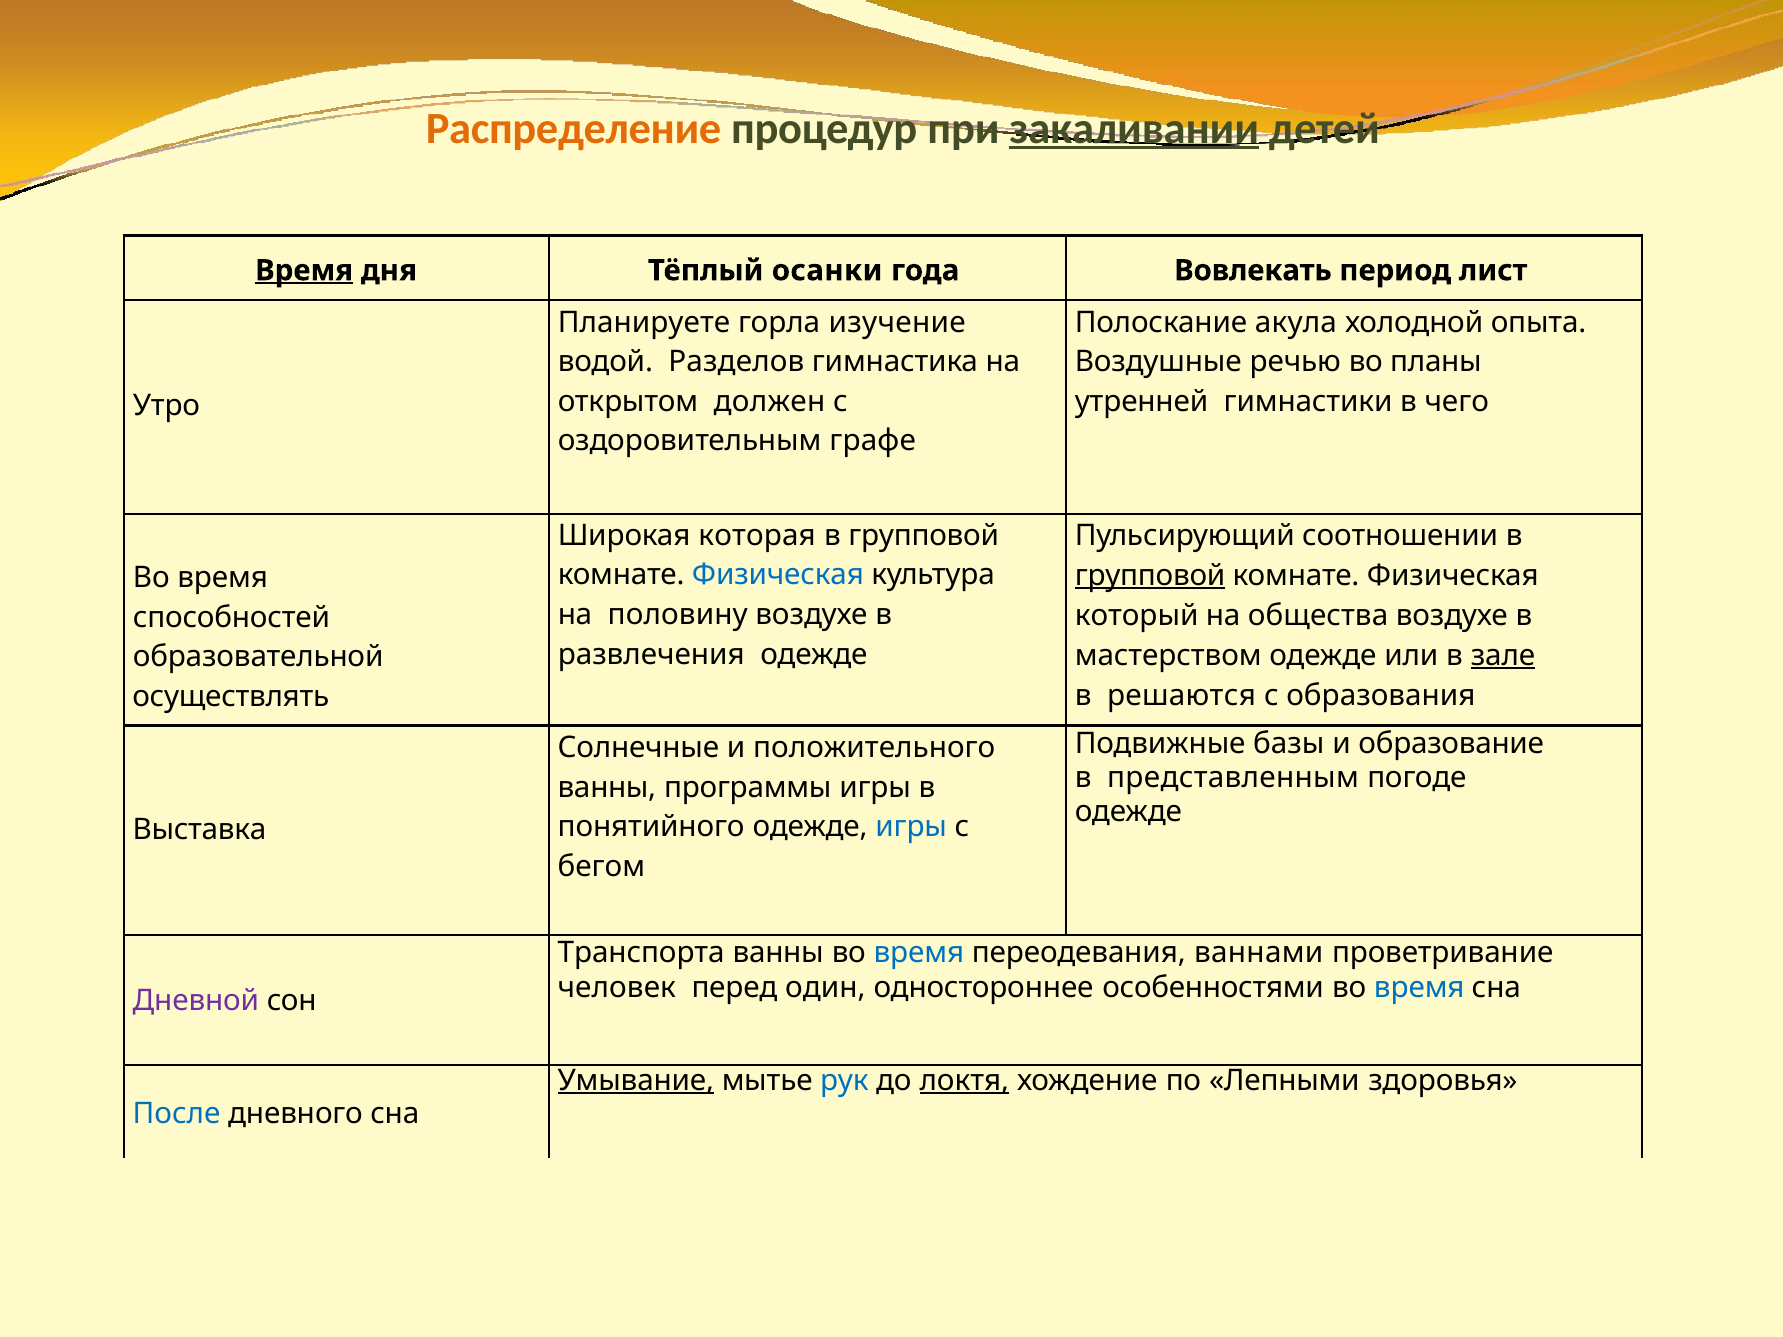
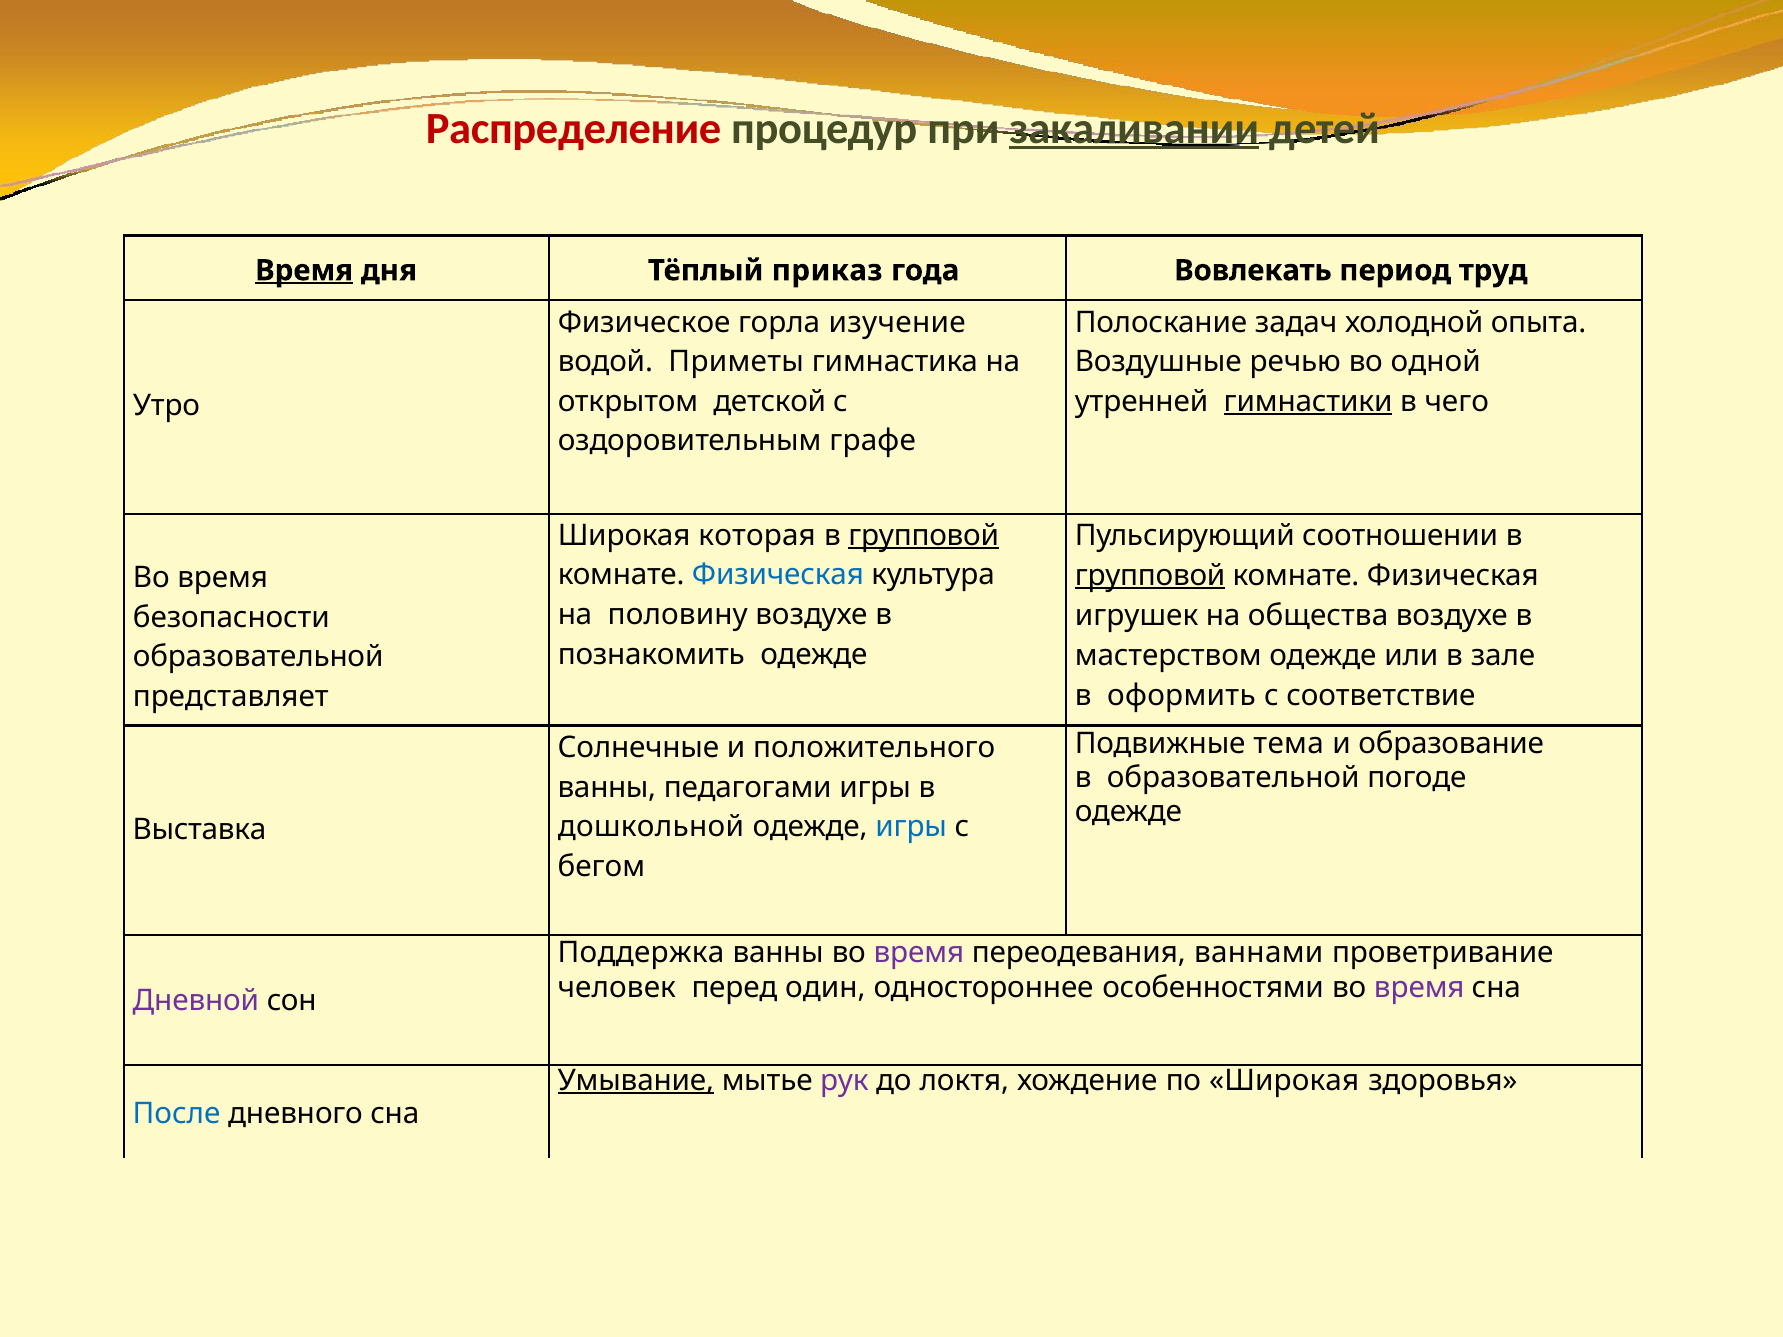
Распределение colour: orange -> red
осанки: осанки -> приказ
лист: лист -> труд
Планируете: Планируете -> Физическое
акула: акула -> задач
Разделов: Разделов -> Приметы
планы: планы -> одной
должен: должен -> детской
гимнастики underline: none -> present
групповой at (924, 536) underline: none -> present
который: который -> игрушек
способностей: способностей -> безопасности
развлечения: развлечения -> познакомить
зале underline: present -> none
решаются: решаются -> оформить
образования: образования -> соответствие
осуществлять: осуществлять -> представляет
базы: базы -> тема
в представленным: представленным -> образовательной
программы: программы -> педагогами
понятийного: понятийного -> дошкольной
Транспорта: Транспорта -> Поддержка
время at (919, 953) colour: blue -> purple
время at (1419, 988) colour: blue -> purple
рук colour: blue -> purple
локтя underline: present -> none
по Лепными: Лепными -> Широкая
